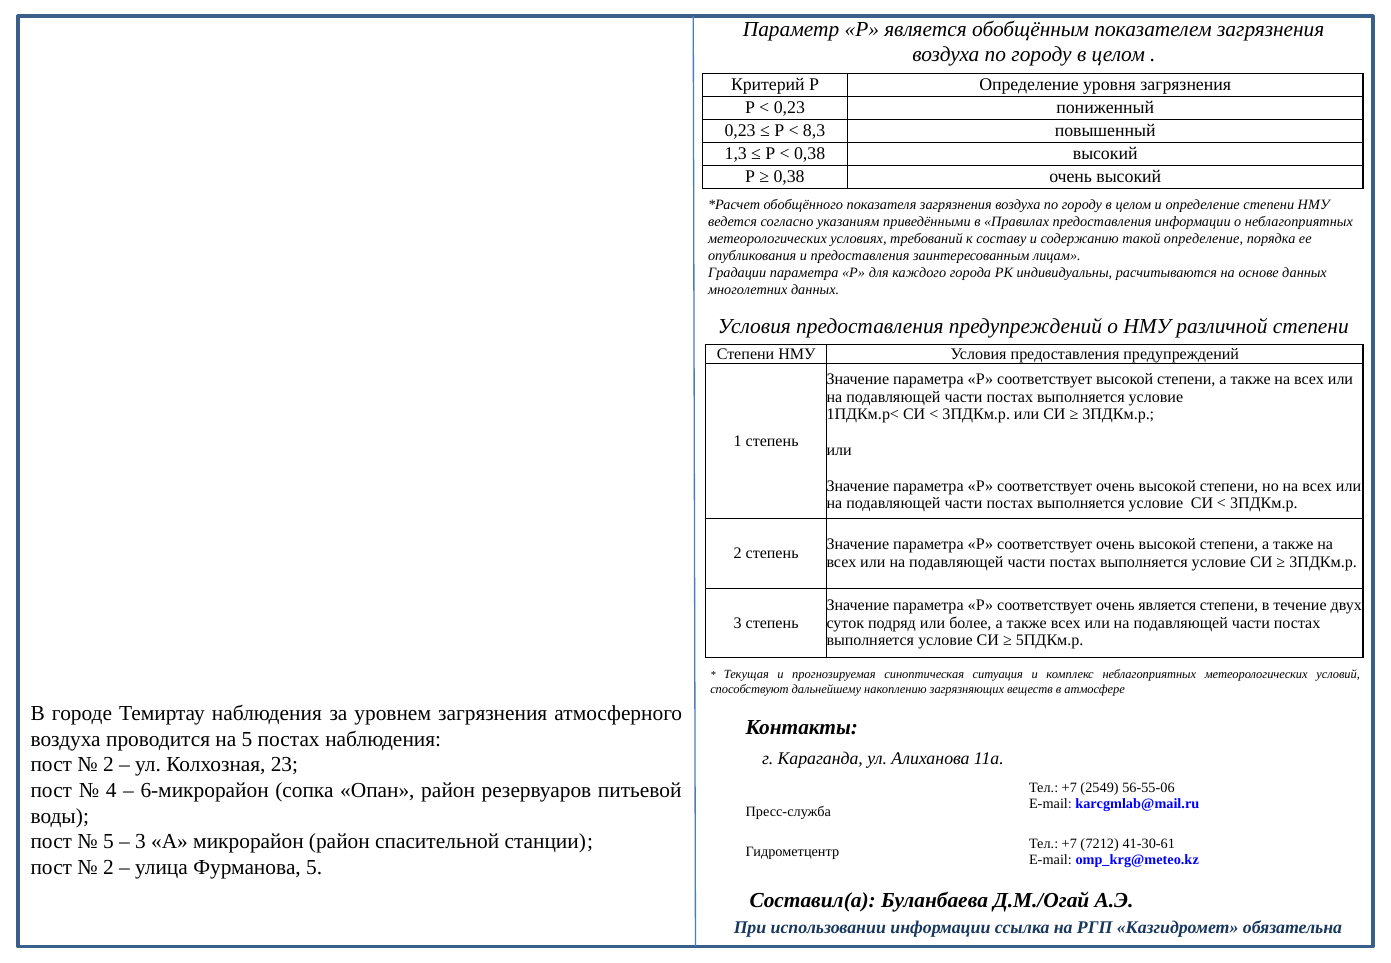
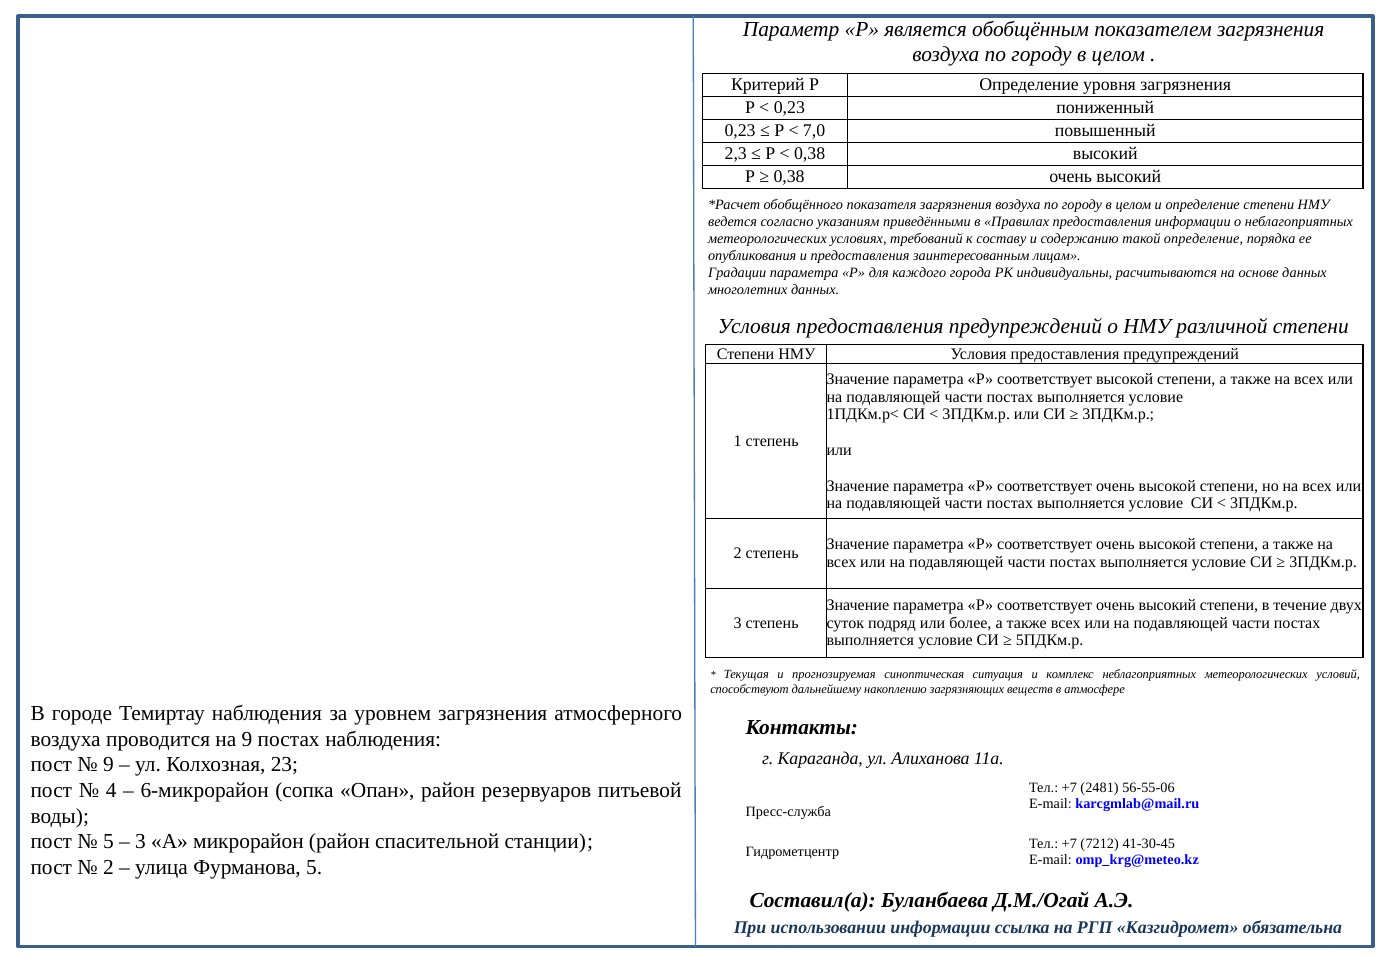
8,3: 8,3 -> 7,0
1,3: 1,3 -> 2,3
соответствует очень является: является -> высокий
на 5: 5 -> 9
2 at (108, 765): 2 -> 9
2549: 2549 -> 2481
41-30-61: 41-30-61 -> 41-30-45
